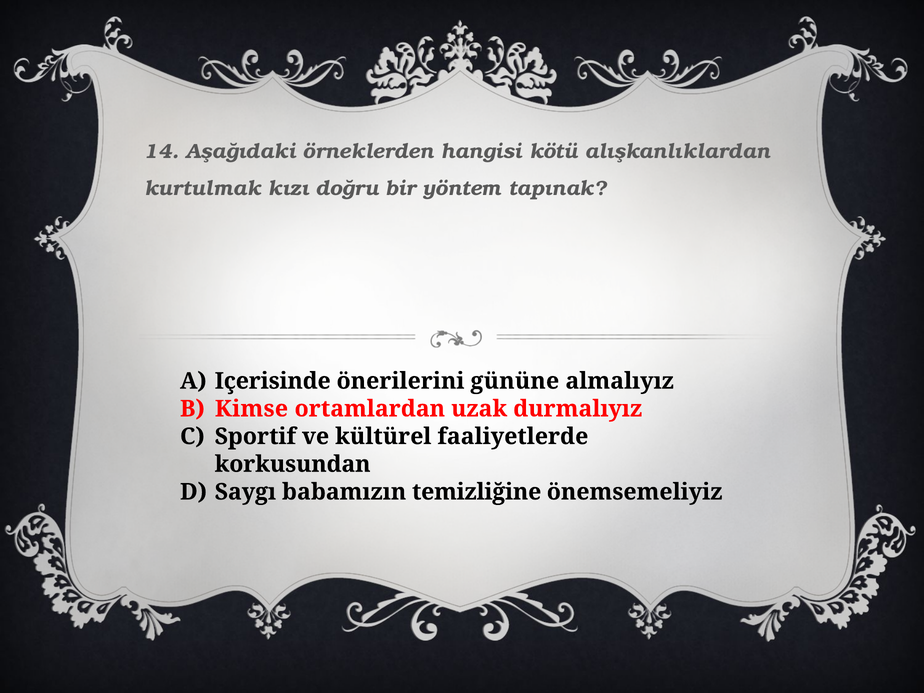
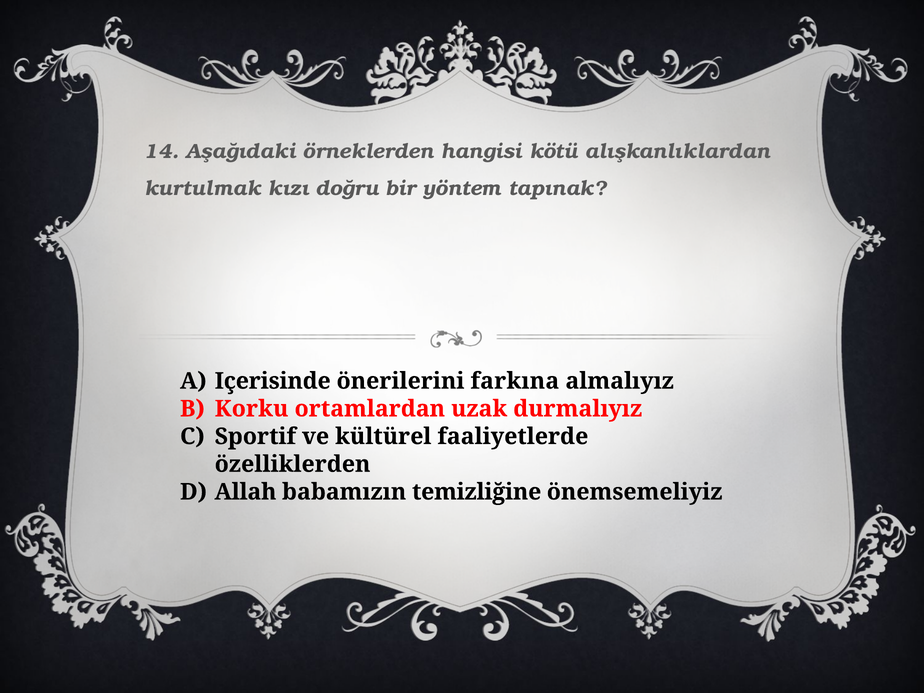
gününe: gününe -> farkına
Kimse: Kimse -> Korku
korkusundan: korkusundan -> özelliklerden
Saygı: Saygı -> Allah
